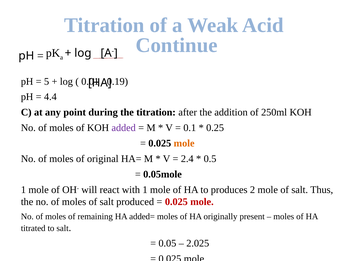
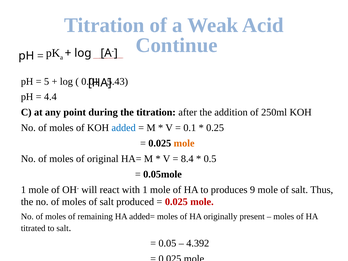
0.19: 0.19 -> 5.43
added colour: purple -> blue
2.4: 2.4 -> 8.4
2: 2 -> 9
2.025: 2.025 -> 4.392
